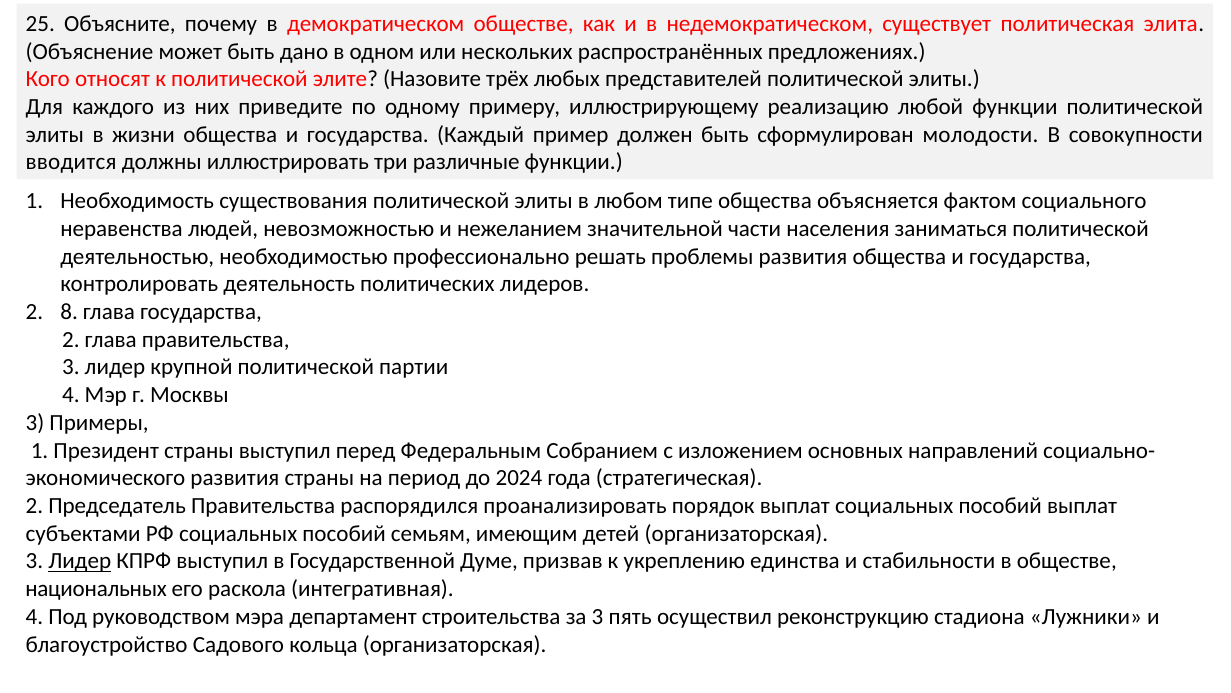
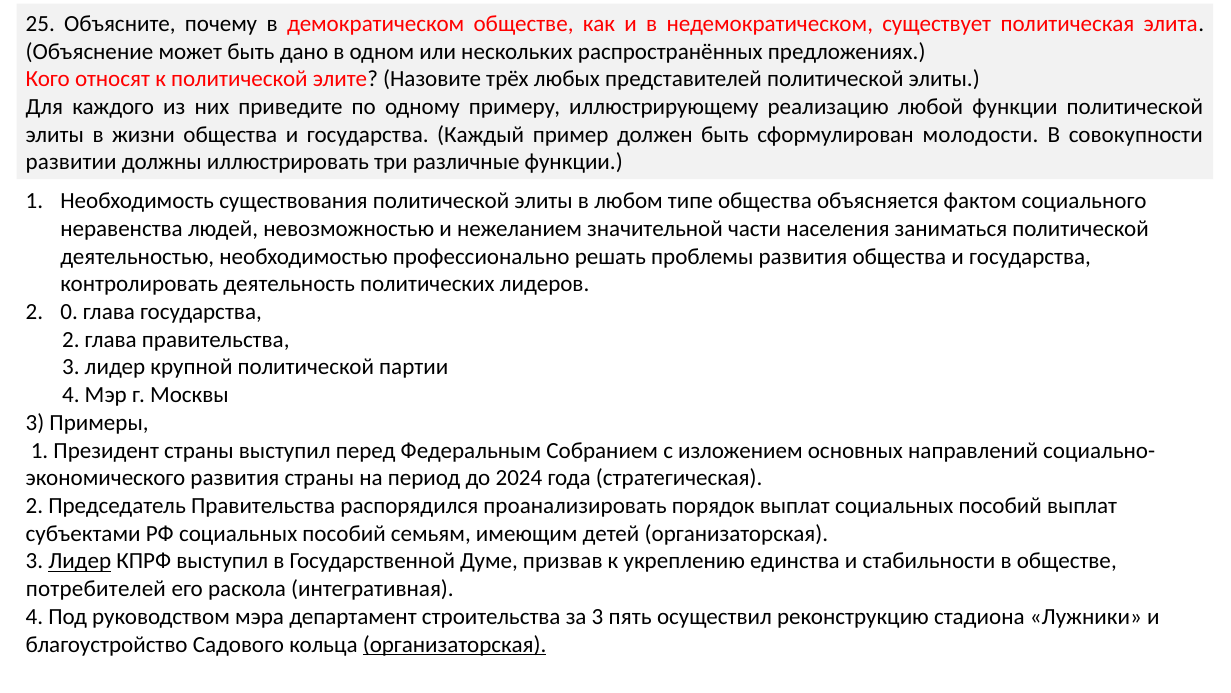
вводится: вводится -> развитии
8: 8 -> 0
национальных: национальных -> потребителей
организаторская at (455, 644) underline: none -> present
